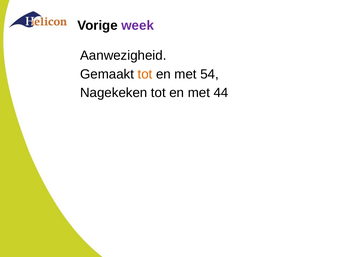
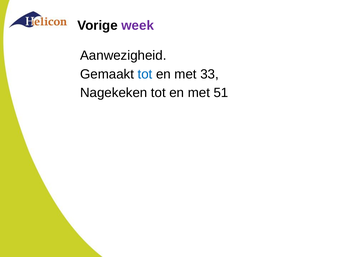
tot at (145, 74) colour: orange -> blue
54: 54 -> 33
44: 44 -> 51
